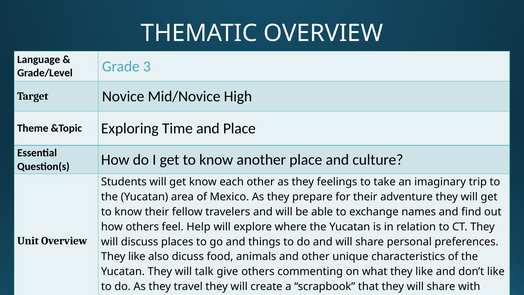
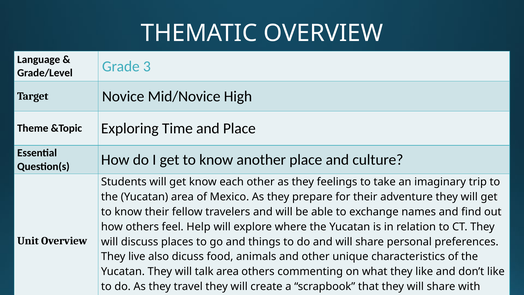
like at (137, 256): like -> live
talk give: give -> area
